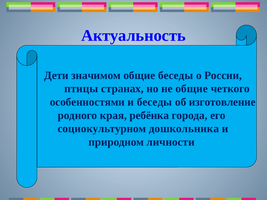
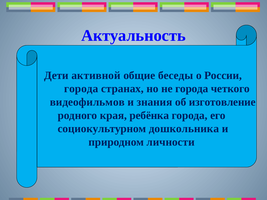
значимом: значимом -> активной
птицы at (81, 89): птицы -> города
не общие: общие -> города
особенностями: особенностями -> видеофильмов
и беседы: беседы -> знания
